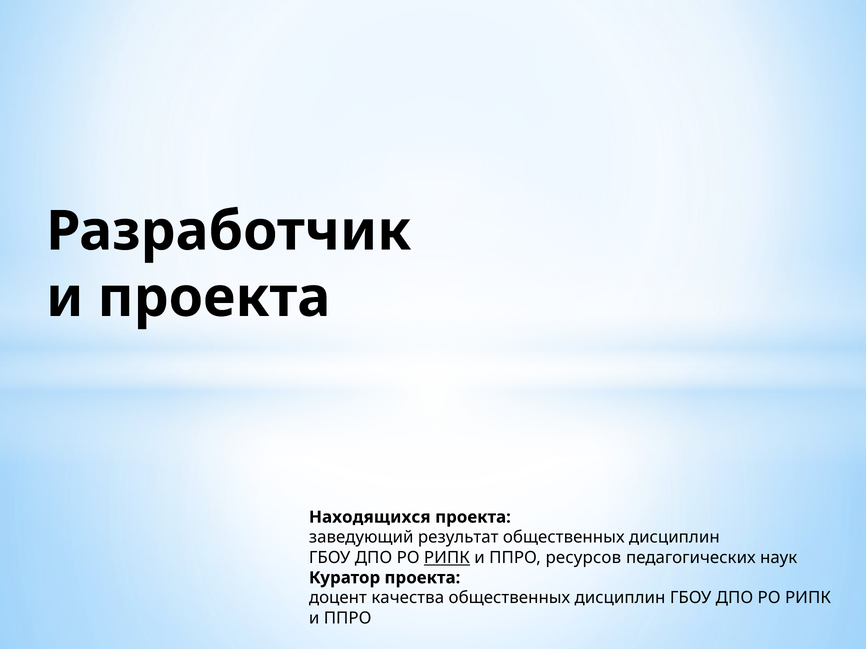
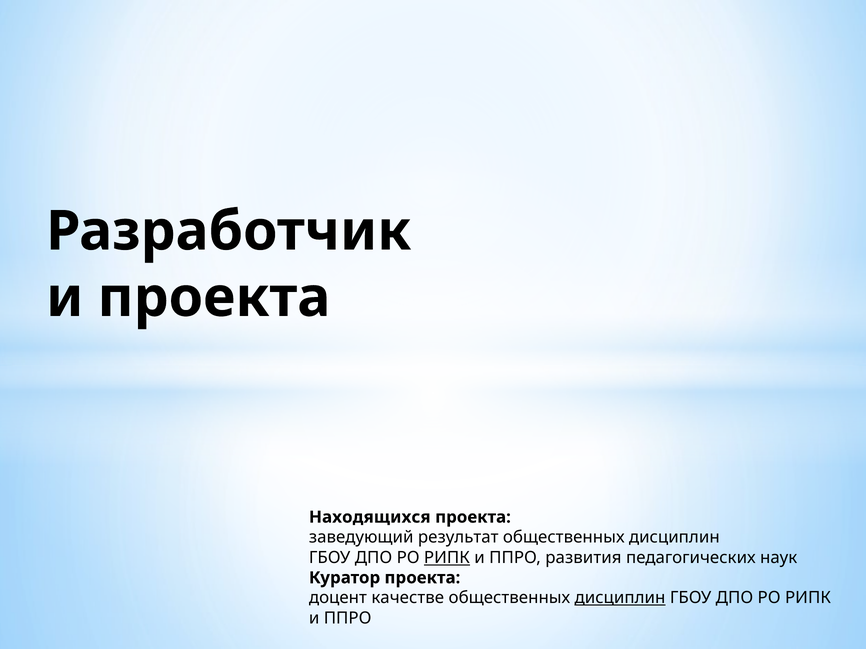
ресурсов: ресурсов -> развития
качества: качества -> качестве
дисциплин at (620, 598) underline: none -> present
